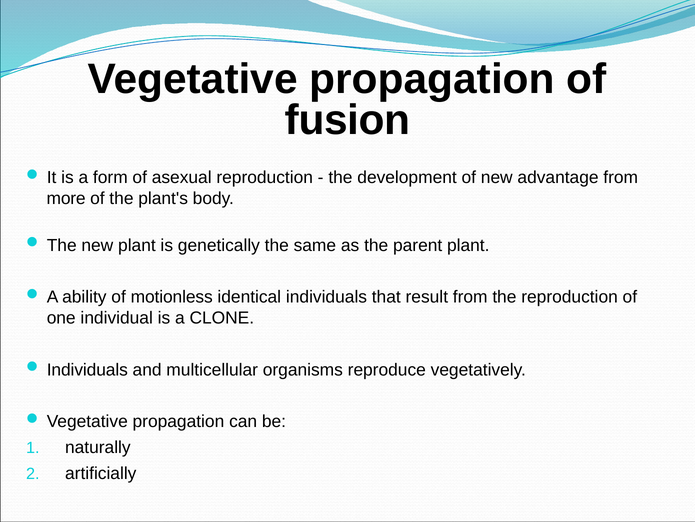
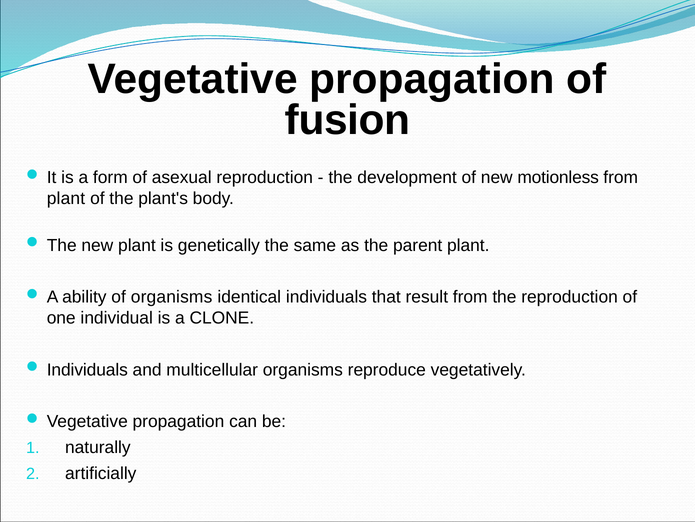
advantage: advantage -> motionless
more at (66, 198): more -> plant
of motionless: motionless -> organisms
